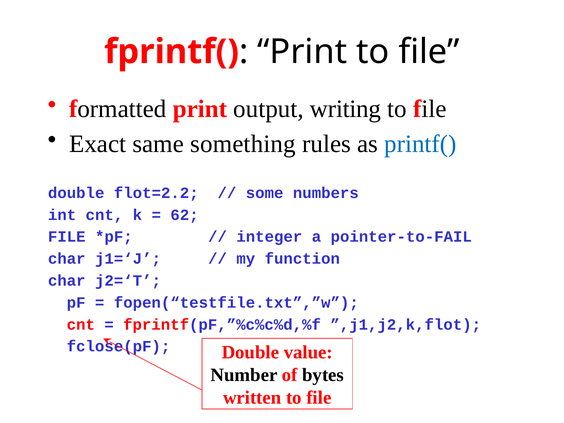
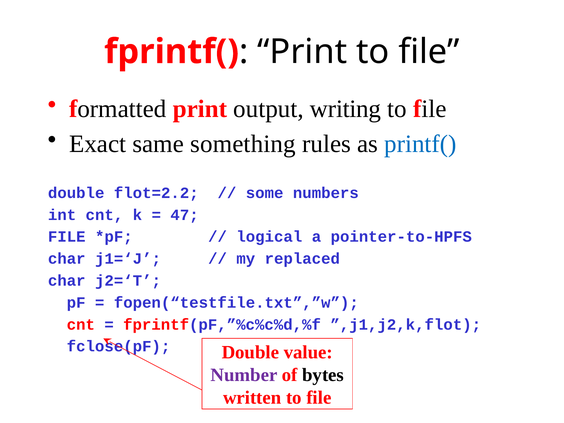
62: 62 -> 47
integer: integer -> logical
pointer-to-FAIL: pointer-to-FAIL -> pointer-to-HPFS
function: function -> replaced
Number colour: black -> purple
